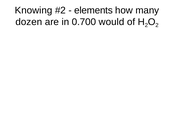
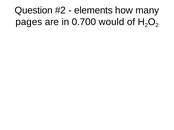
Knowing: Knowing -> Question
dozen: dozen -> pages
